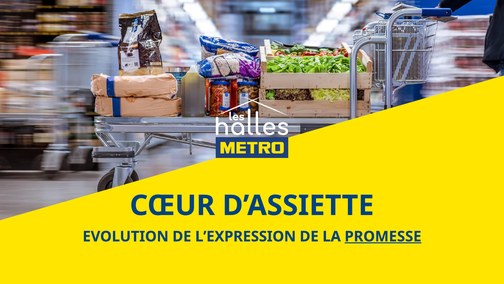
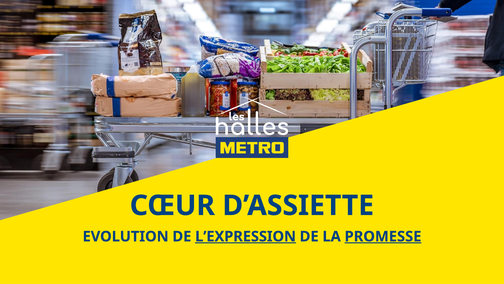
L’EXPRESSION underline: none -> present
